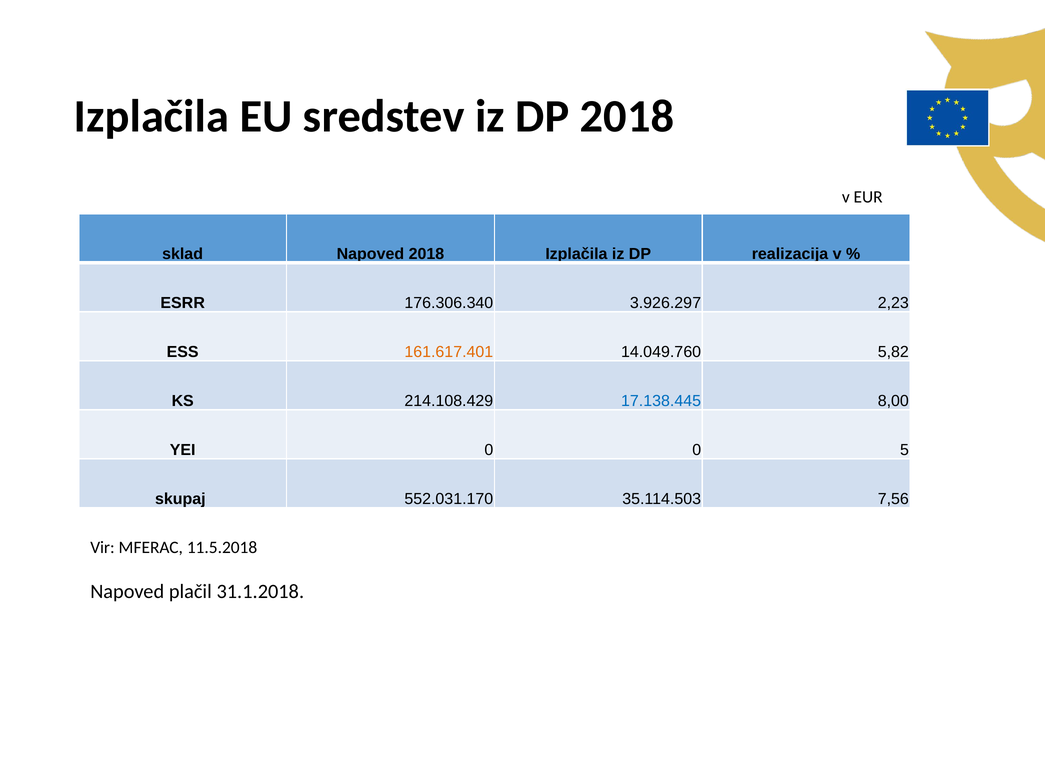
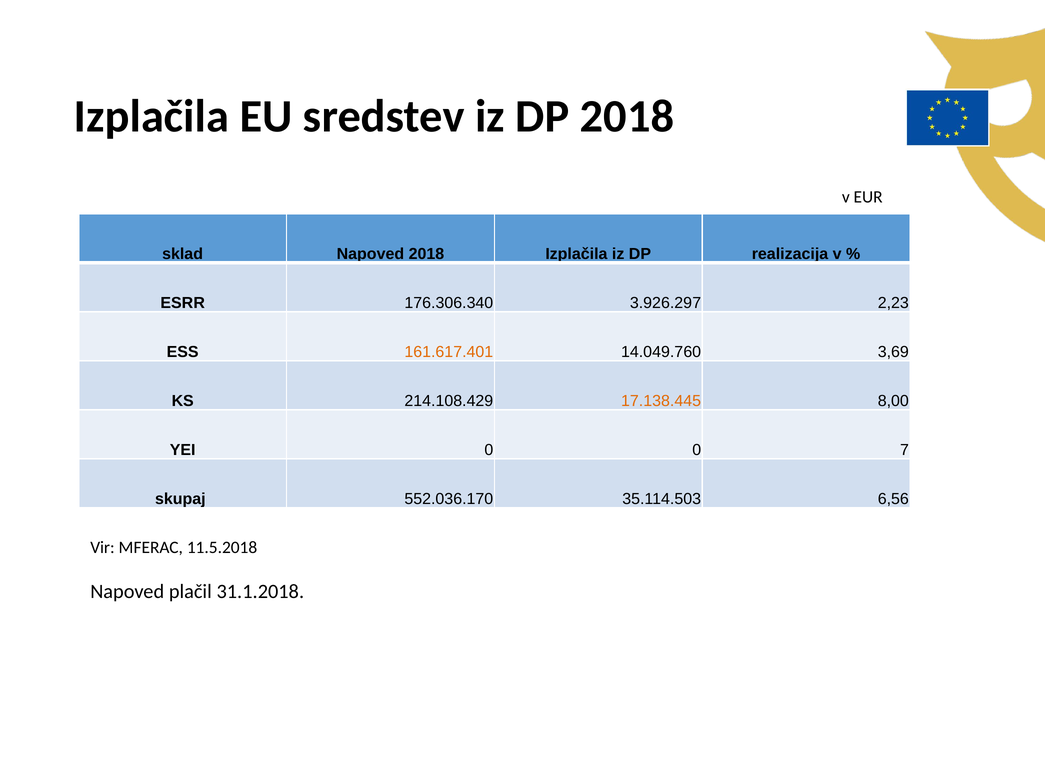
5,82: 5,82 -> 3,69
17.138.445 colour: blue -> orange
5: 5 -> 7
552.031.170: 552.031.170 -> 552.036.170
7,56: 7,56 -> 6,56
